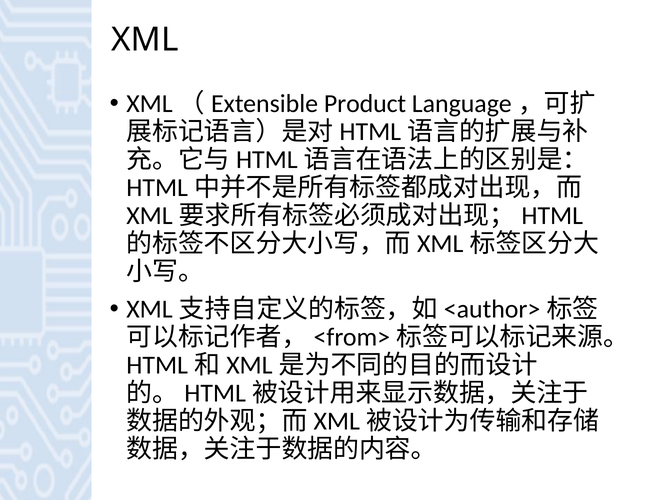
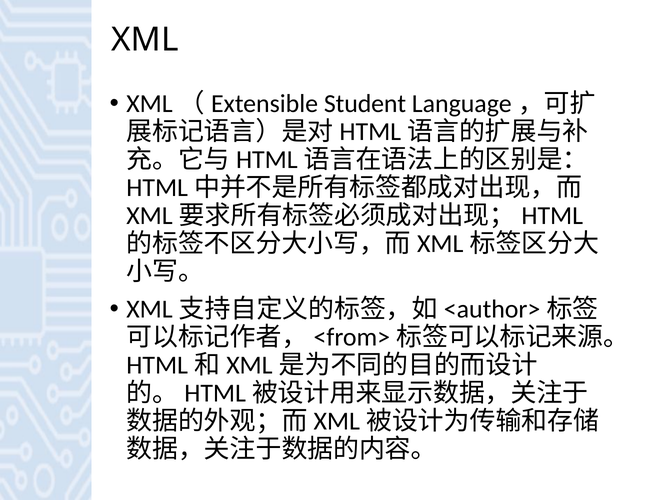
Product: Product -> Student
